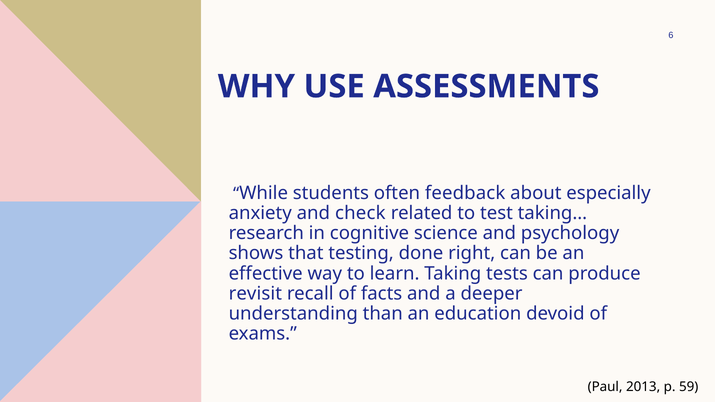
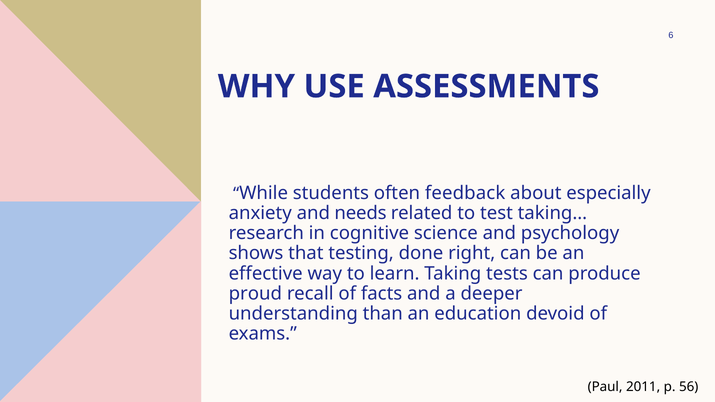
check: check -> needs
revisit: revisit -> proud
2013: 2013 -> 2011
59: 59 -> 56
